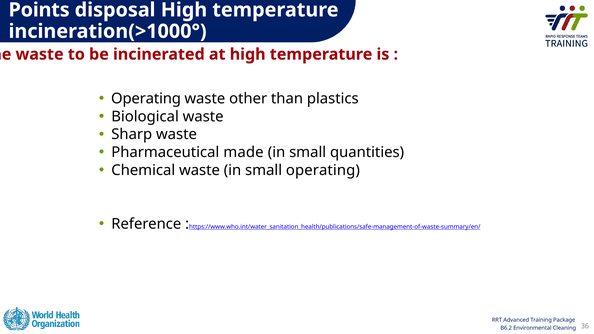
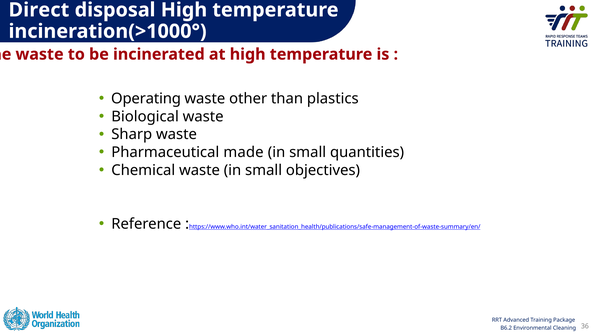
Points: Points -> Direct
small operating: operating -> objectives
